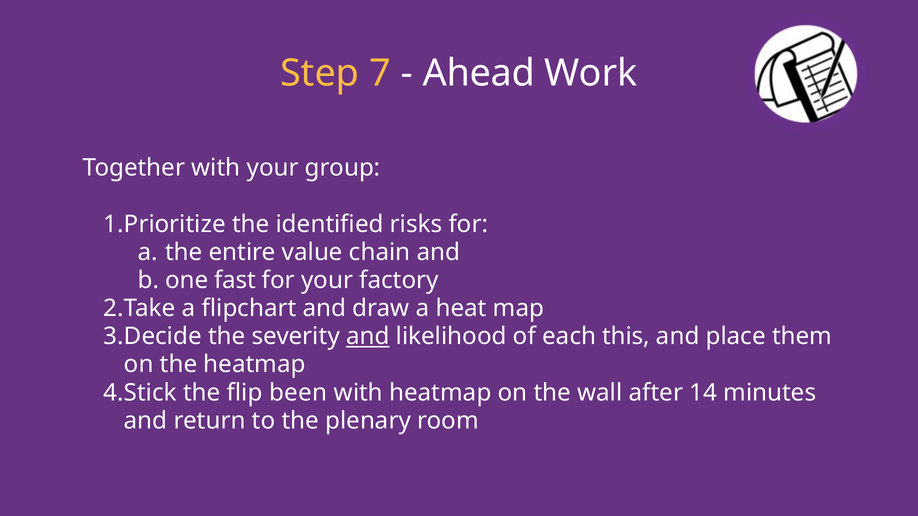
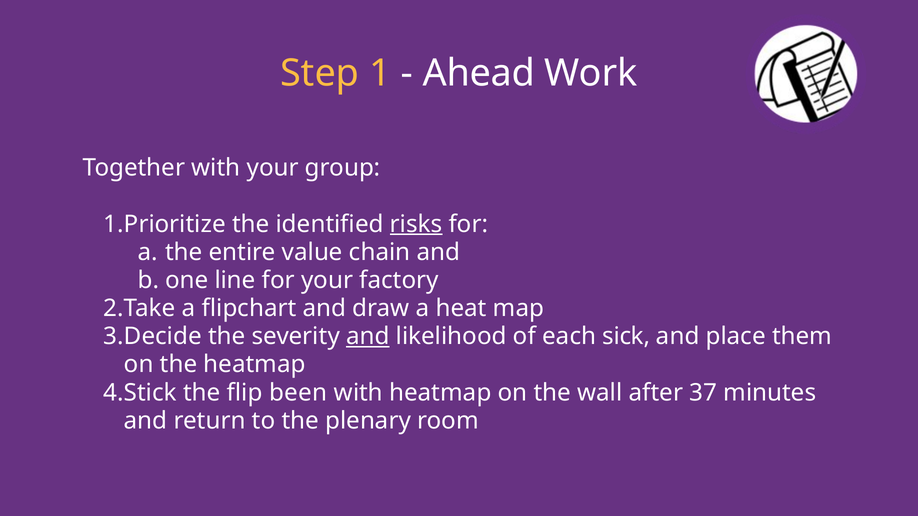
7: 7 -> 1
risks underline: none -> present
fast: fast -> line
this: this -> sick
14: 14 -> 37
